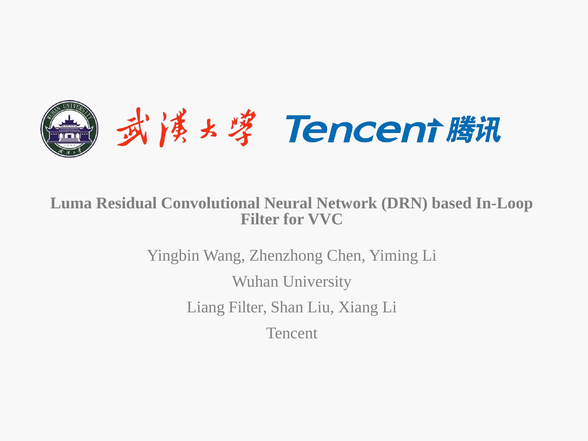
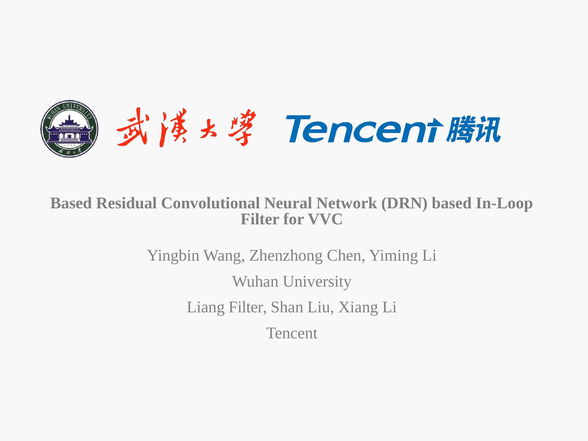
Luma at (71, 203): Luma -> Based
